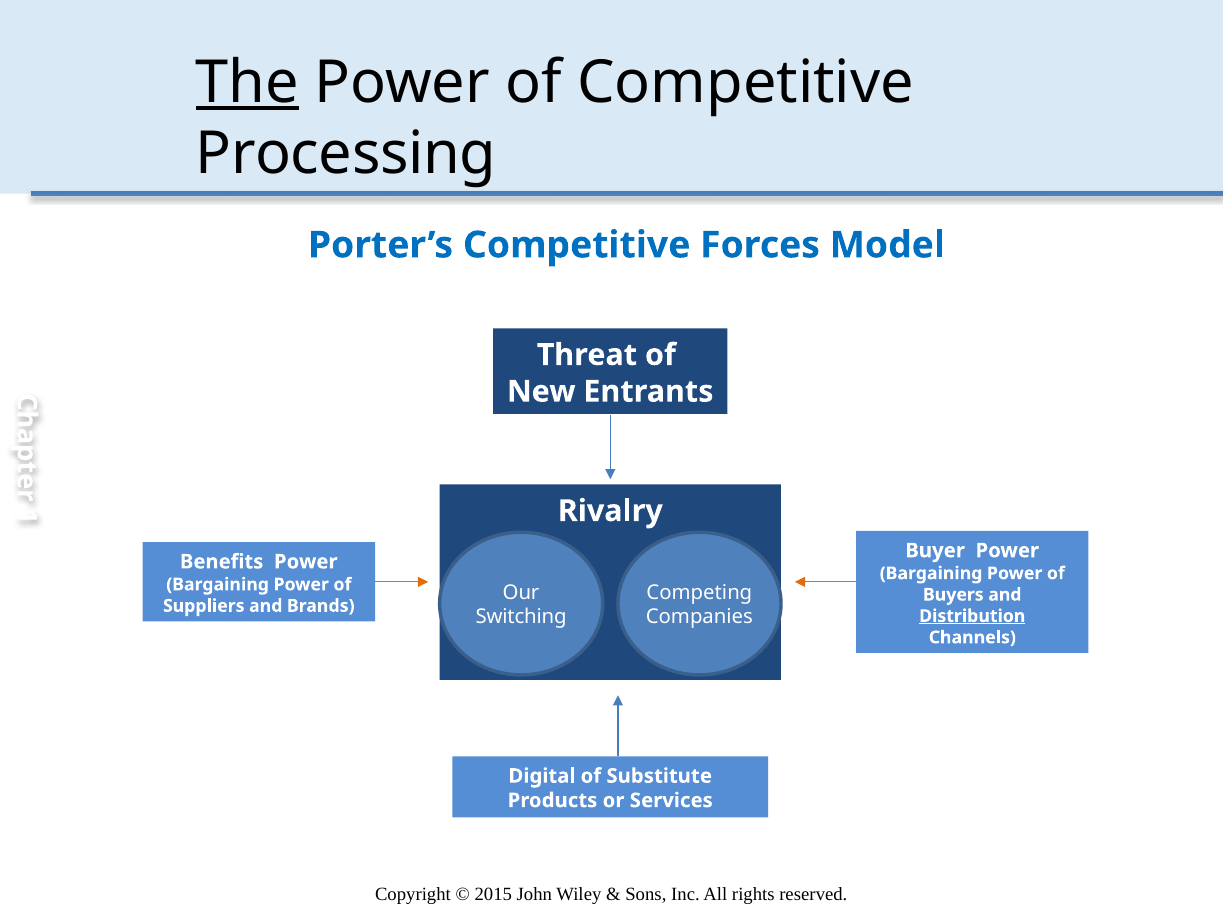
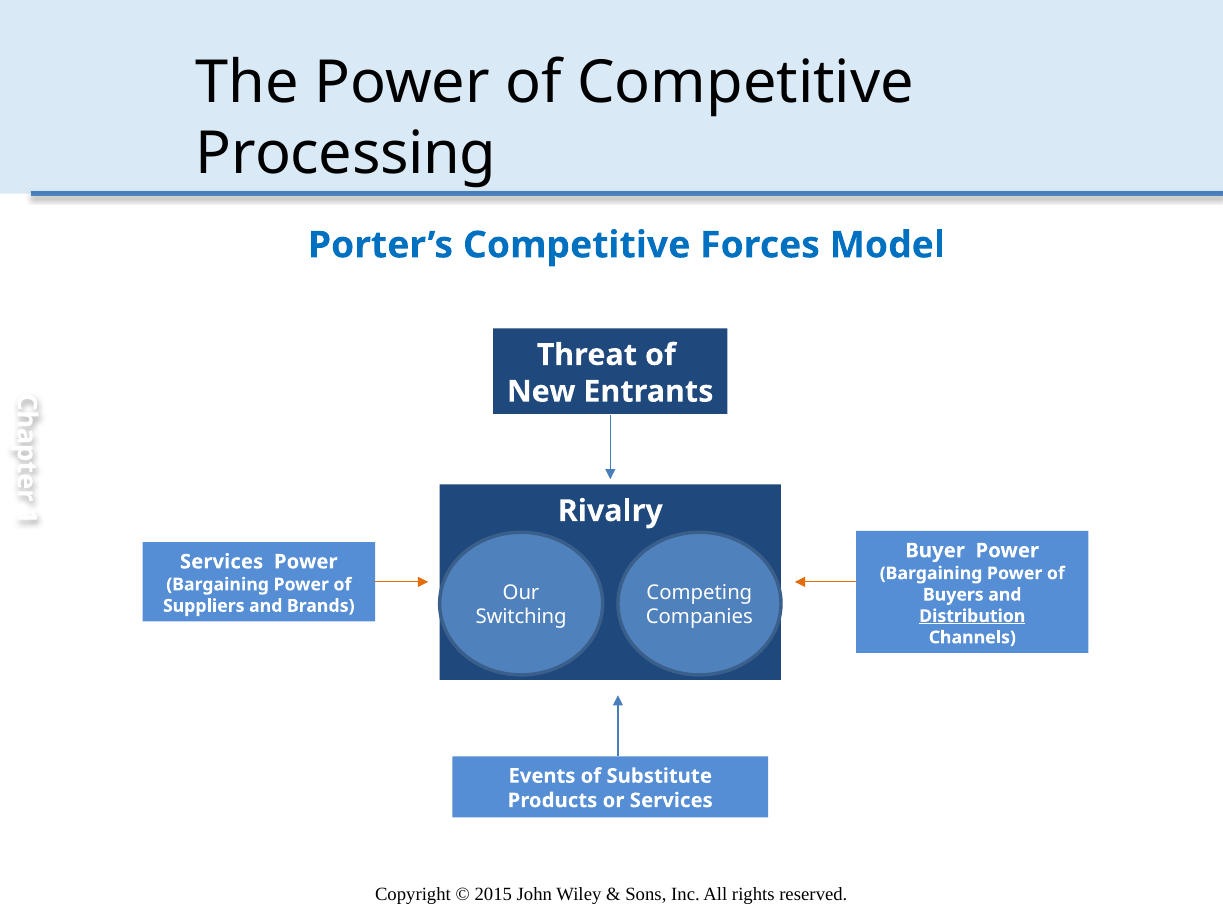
The underline: present -> none
Benefits at (222, 562): Benefits -> Services
Digital: Digital -> Events
